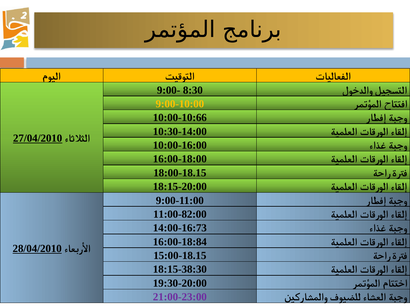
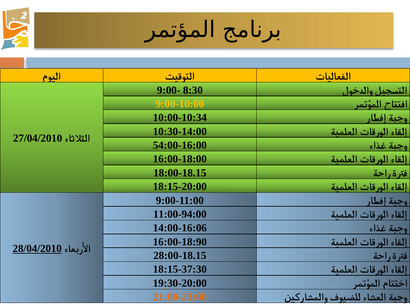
10:00-10:66: 10:00-10:66 -> 10:00-10:34
27/04/2010 underline: present -> none
10:00-16:00: 10:00-16:00 -> 54:00-16:00
11:00-82:00: 11:00-82:00 -> 11:00-94:00
14:00-16:73: 14:00-16:73 -> 14:00-16:06
16:00-18:84: 16:00-18:84 -> 16:00-18:90
15:00-18.15: 15:00-18.15 -> 28:00-18.15
18:15-38:30: 18:15-38:30 -> 18:15-37:30
21:00-23:00 colour: purple -> orange
